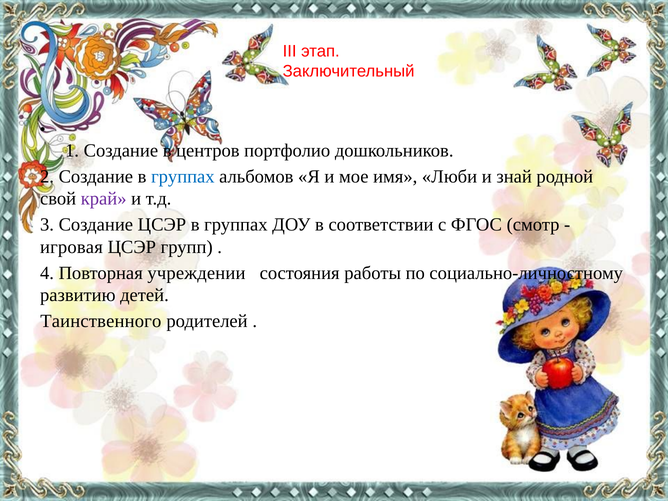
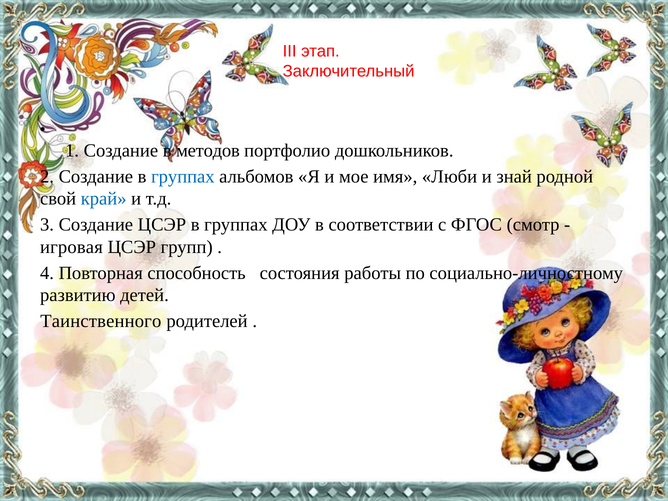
центров: центров -> методов
край colour: purple -> blue
учреждении: учреждении -> способность
